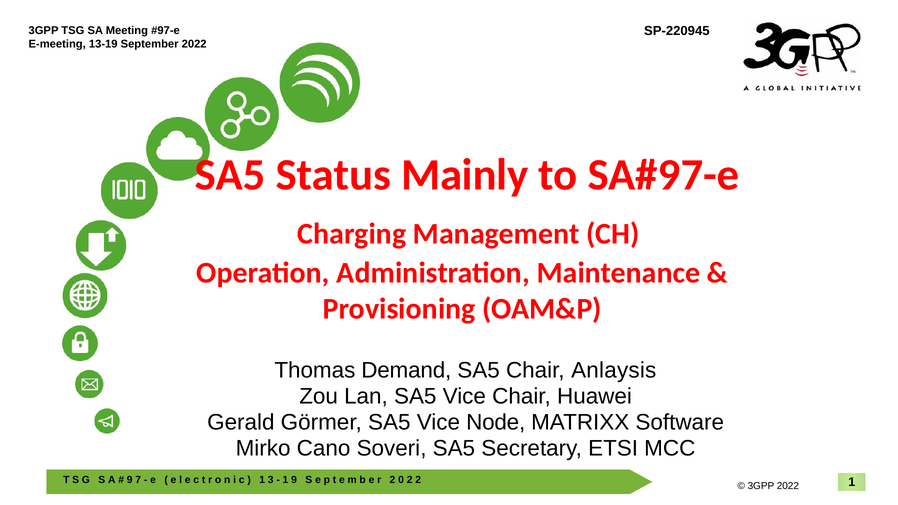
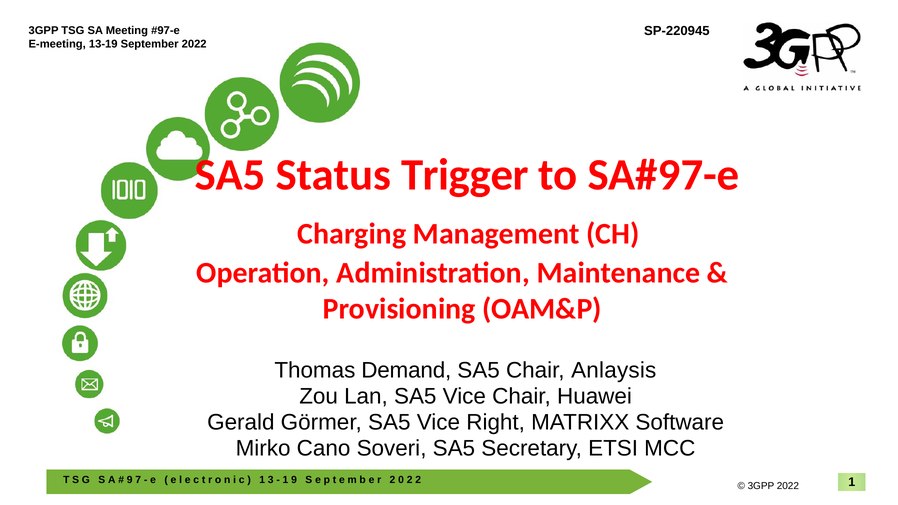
Mainly: Mainly -> Trigger
Node: Node -> Right
